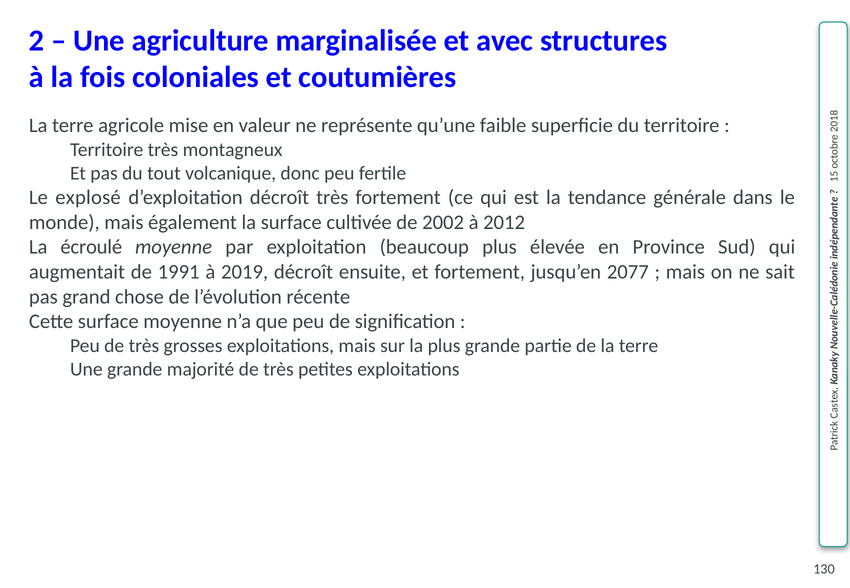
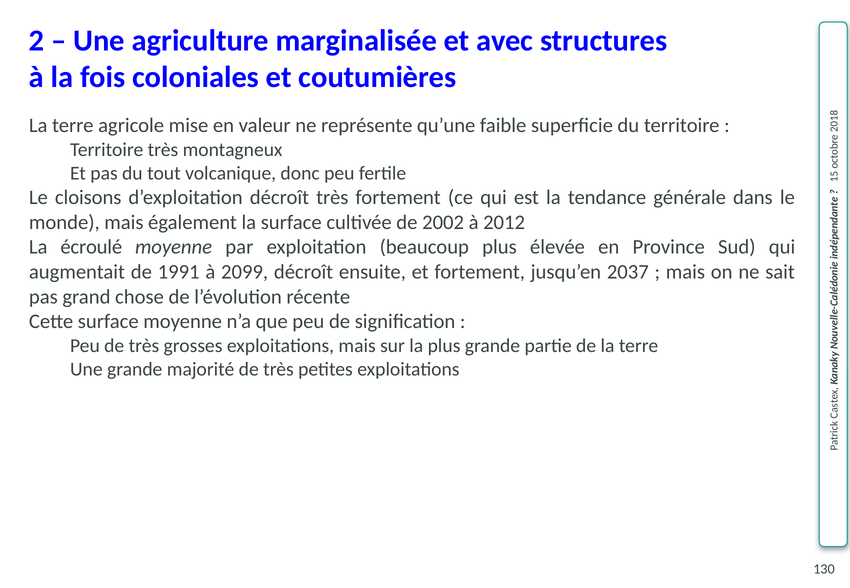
explosé: explosé -> cloisons
2019: 2019 -> 2099
2077: 2077 -> 2037
